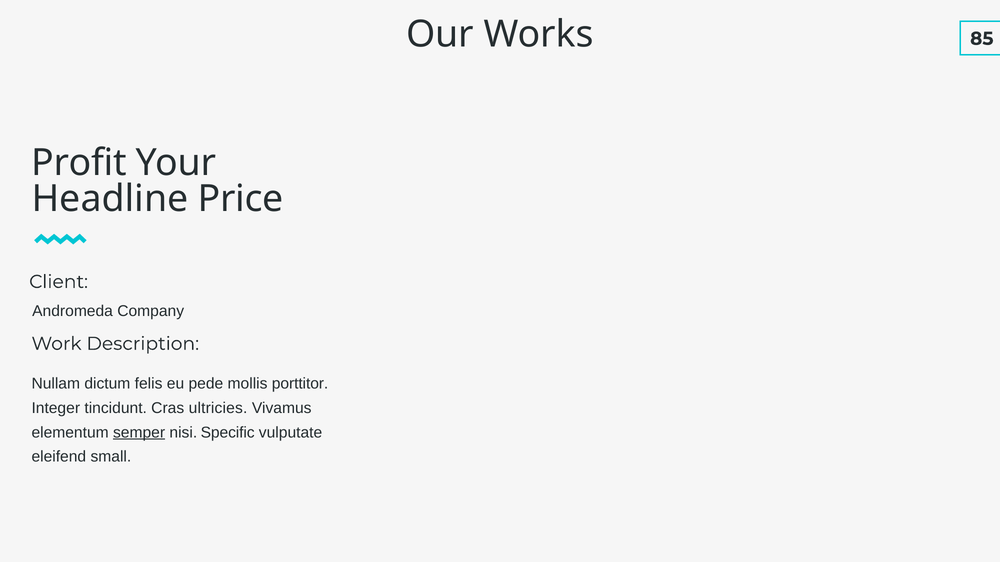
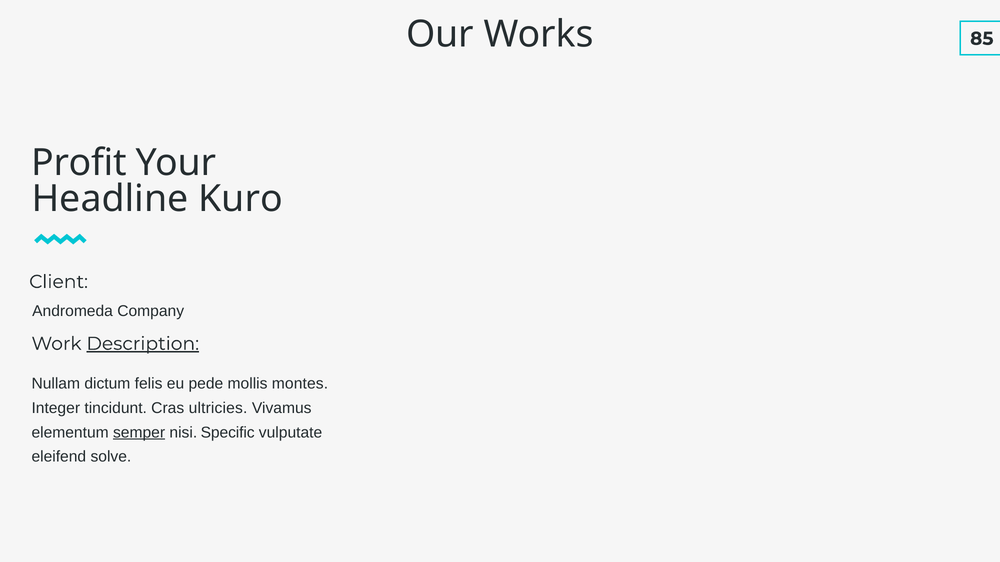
Price: Price -> Kuro
Description underline: none -> present
porttitor: porttitor -> montes
small: small -> solve
